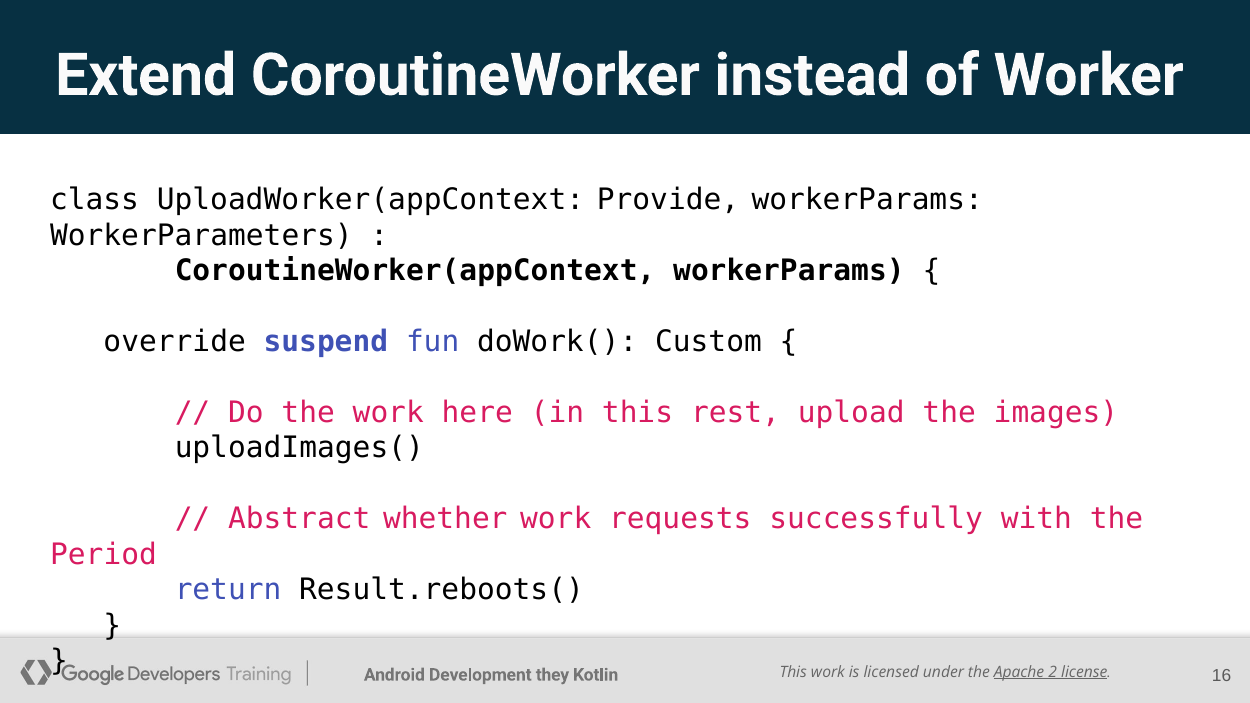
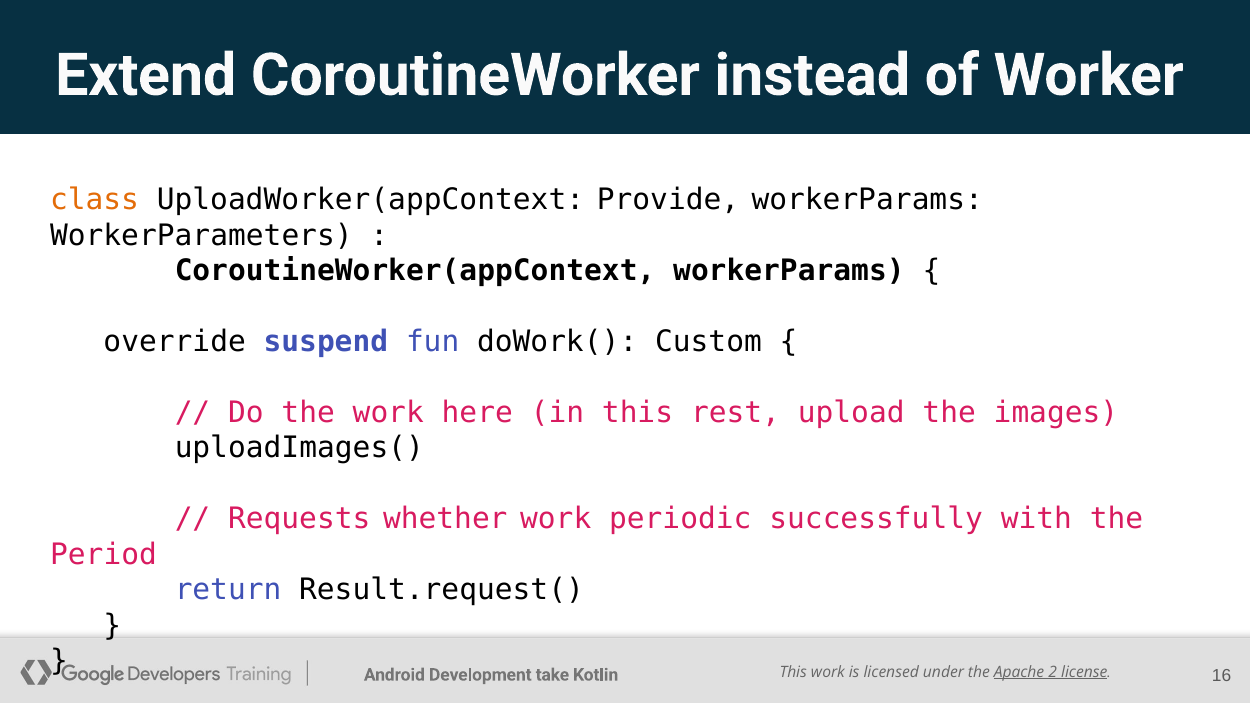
class colour: black -> orange
Abstract: Abstract -> Requests
requests: requests -> periodic
Result.reboots(: Result.reboots( -> Result.request(
they: they -> take
